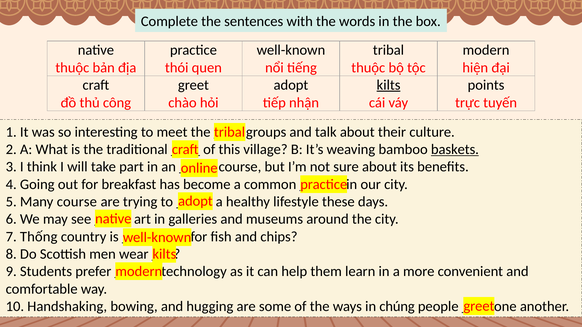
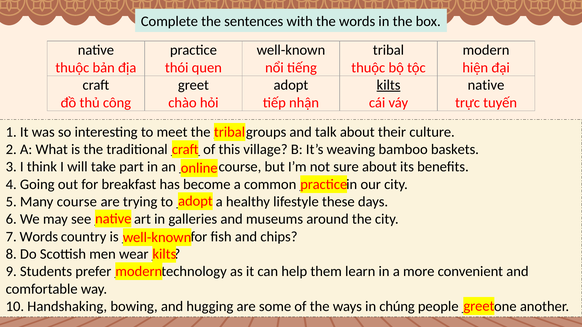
points at (486, 85): points -> native
baskets underline: present -> none
7 Thống: Thống -> Words
